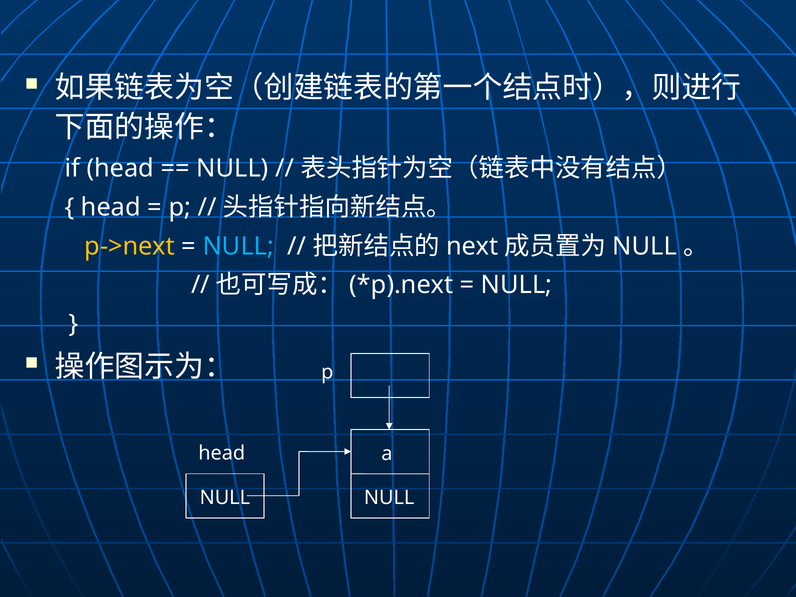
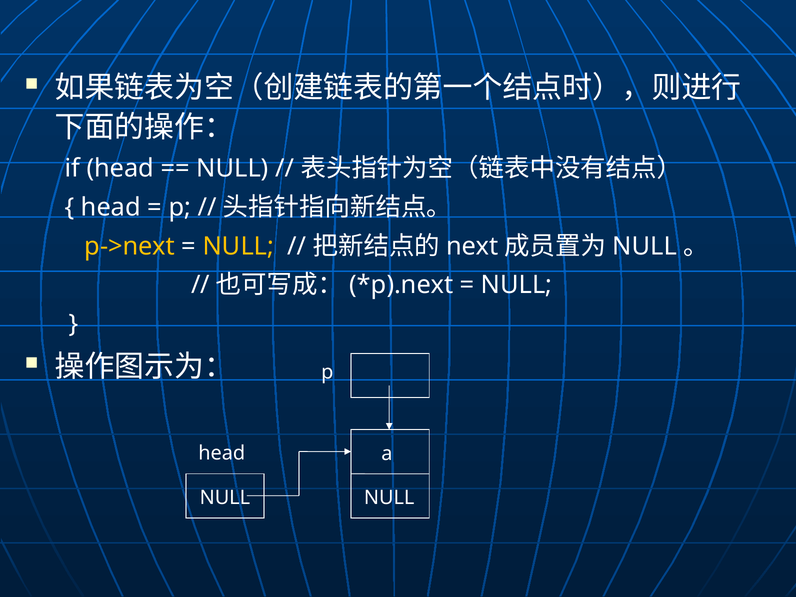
NULL at (238, 246) colour: light blue -> yellow
